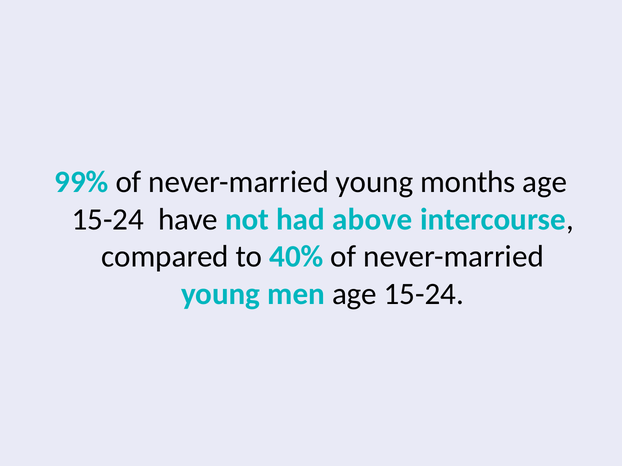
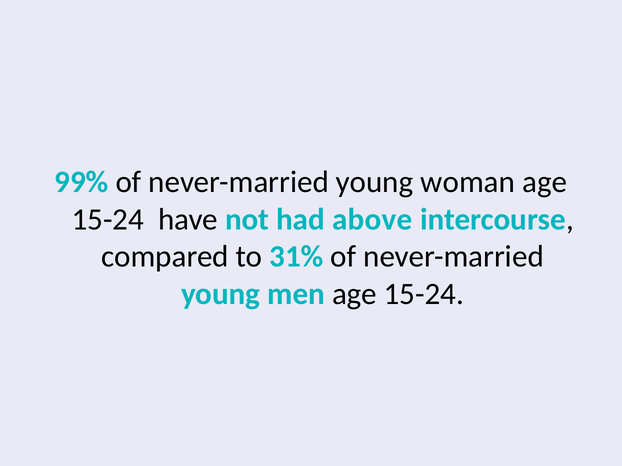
months: months -> woman
40%: 40% -> 31%
